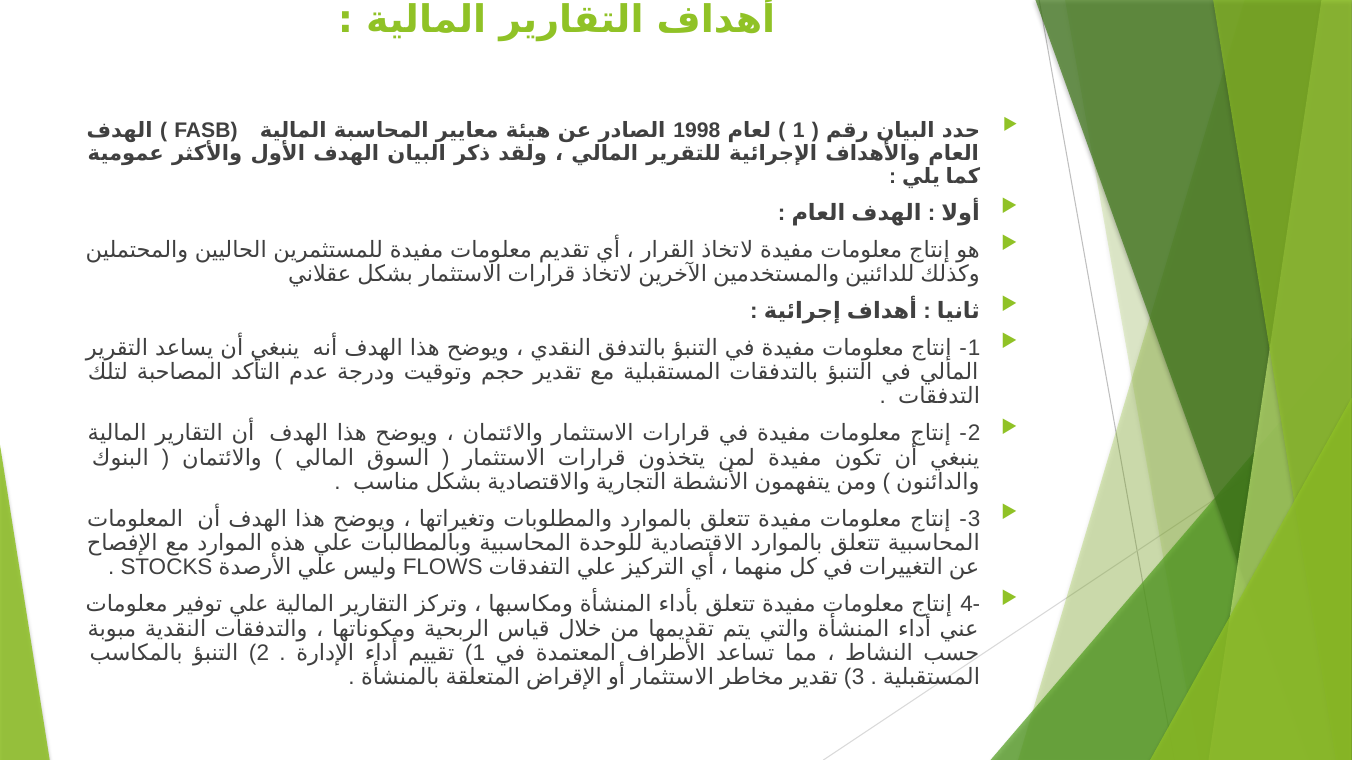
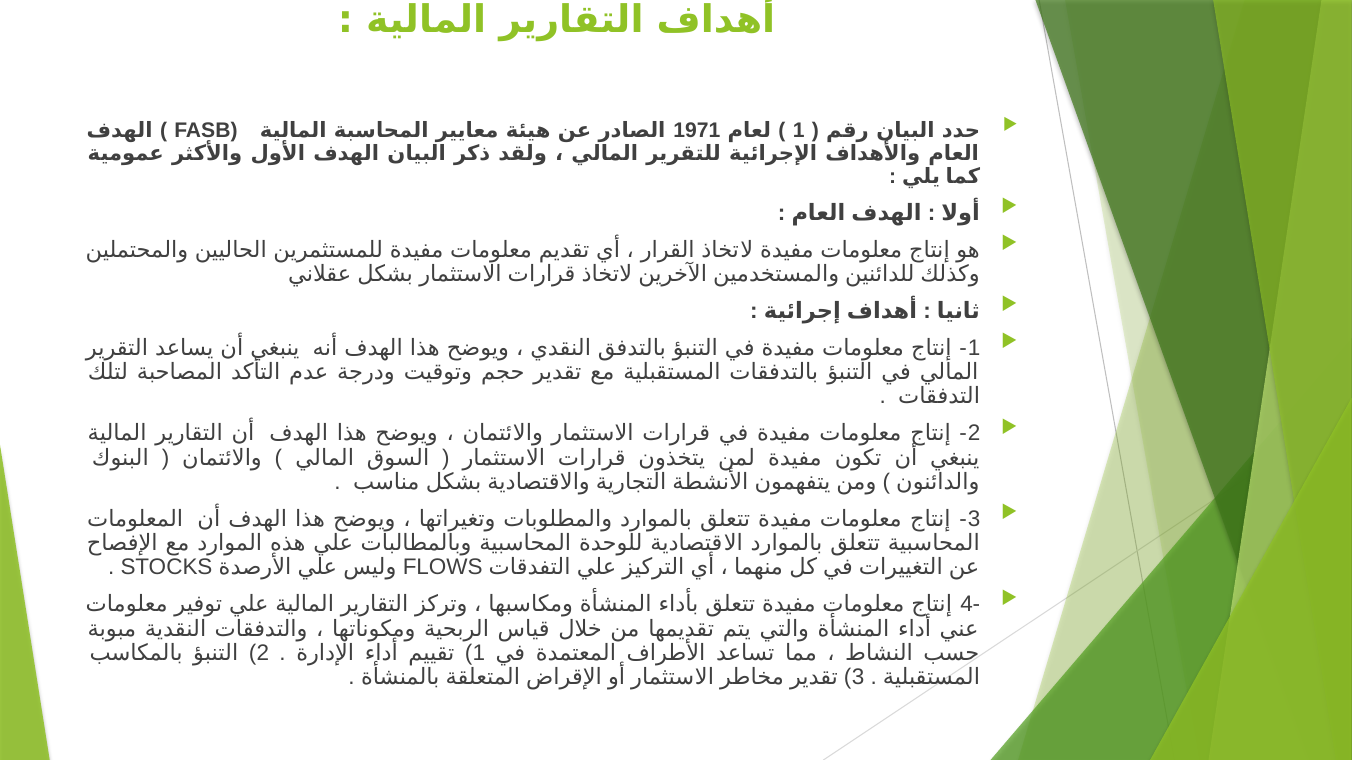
1998: 1998 -> 1971
